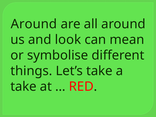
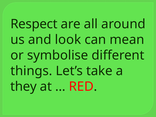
Around at (34, 24): Around -> Respect
take at (23, 86): take -> they
